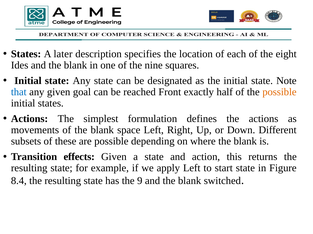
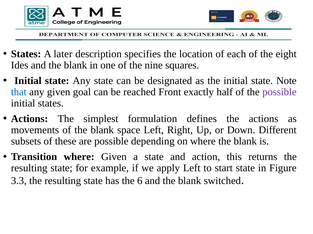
possible at (279, 92) colour: orange -> purple
Transition effects: effects -> where
8.4: 8.4 -> 3.3
9: 9 -> 6
